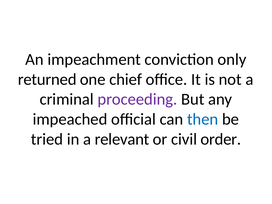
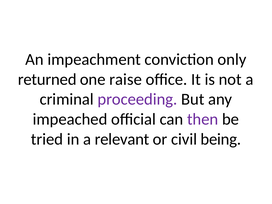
chief: chief -> raise
then colour: blue -> purple
order: order -> being
